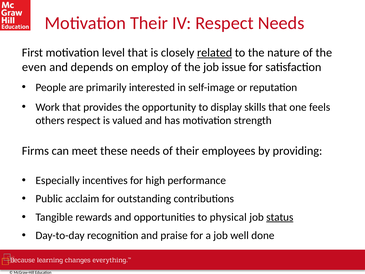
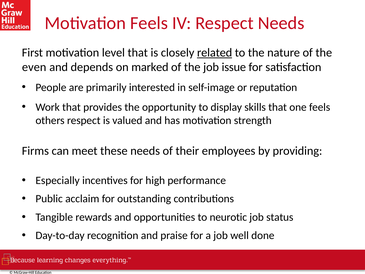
Motivation Their: Their -> Feels
employ: employ -> marked
physical: physical -> neurotic
status underline: present -> none
